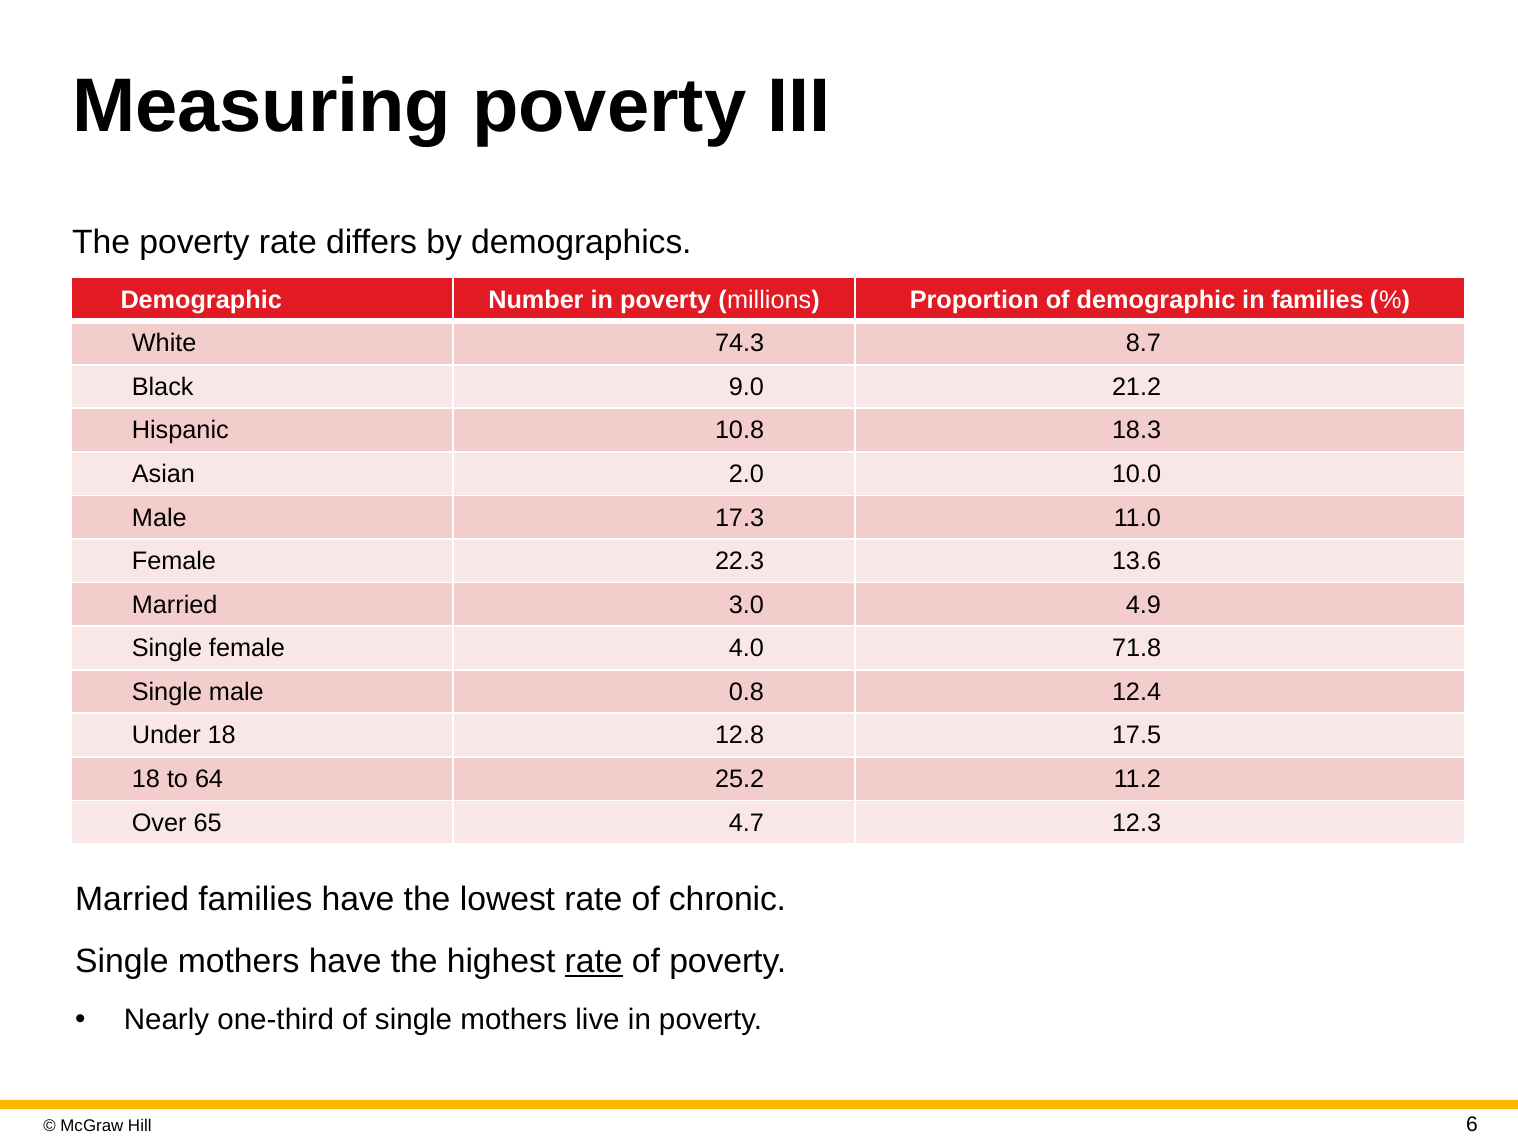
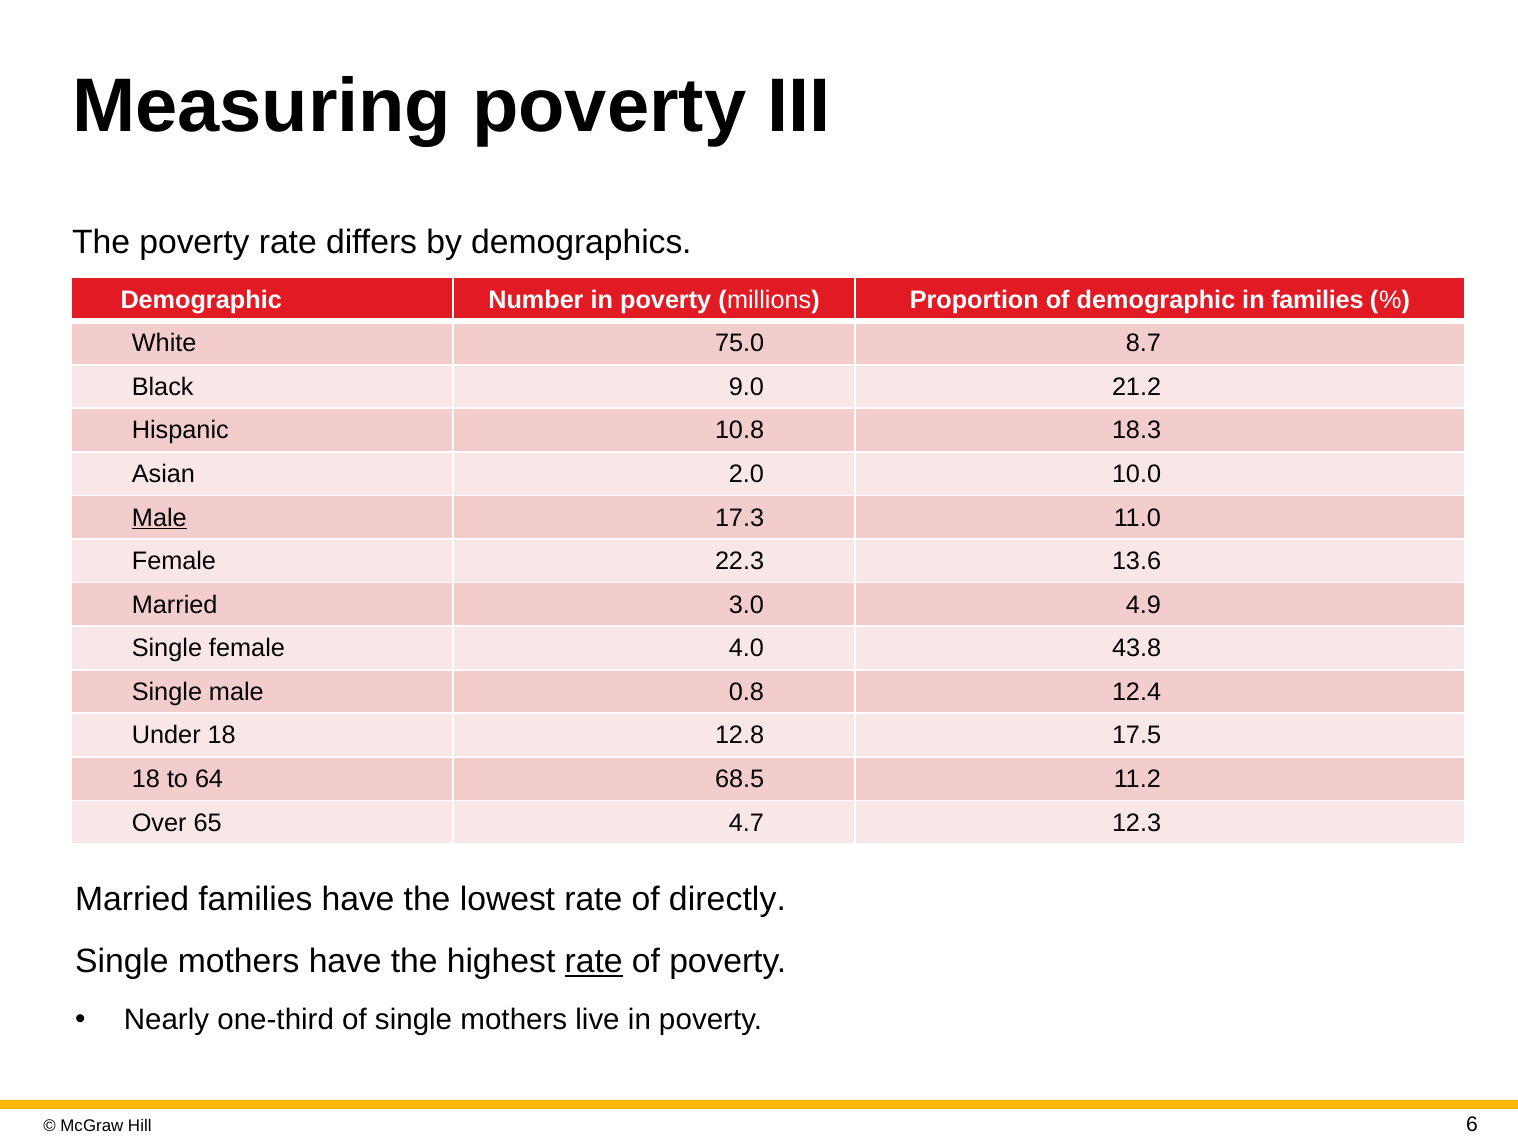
74.3: 74.3 -> 75.0
Male at (159, 517) underline: none -> present
71.8: 71.8 -> 43.8
25.2: 25.2 -> 68.5
chronic: chronic -> directly
